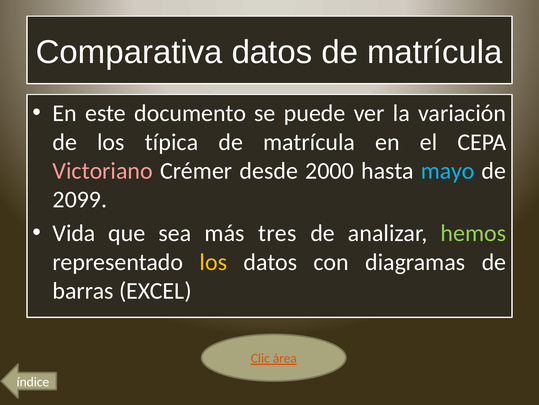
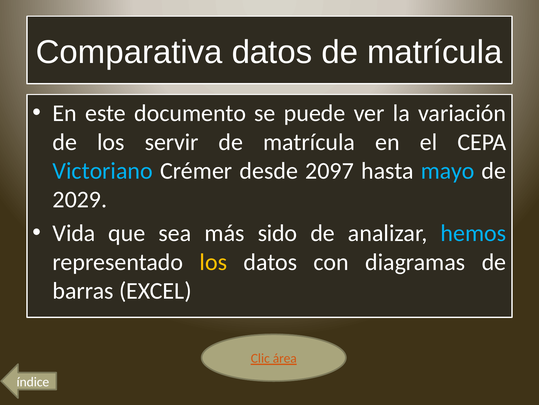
típica: típica -> servir
Victoriano colour: pink -> light blue
2000: 2000 -> 2097
2099: 2099 -> 2029
tres: tres -> sido
hemos colour: light green -> light blue
